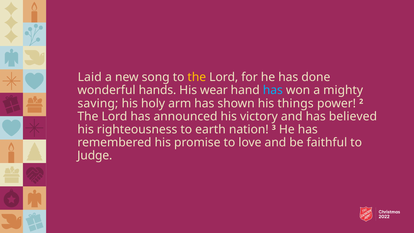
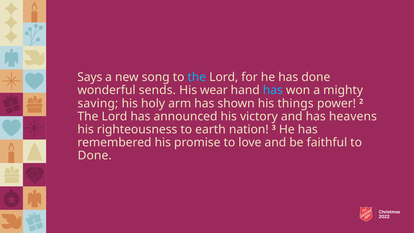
Laid: Laid -> Says
the at (197, 77) colour: yellow -> light blue
hands: hands -> sends
believed: believed -> heavens
Judge at (95, 155): Judge -> Done
